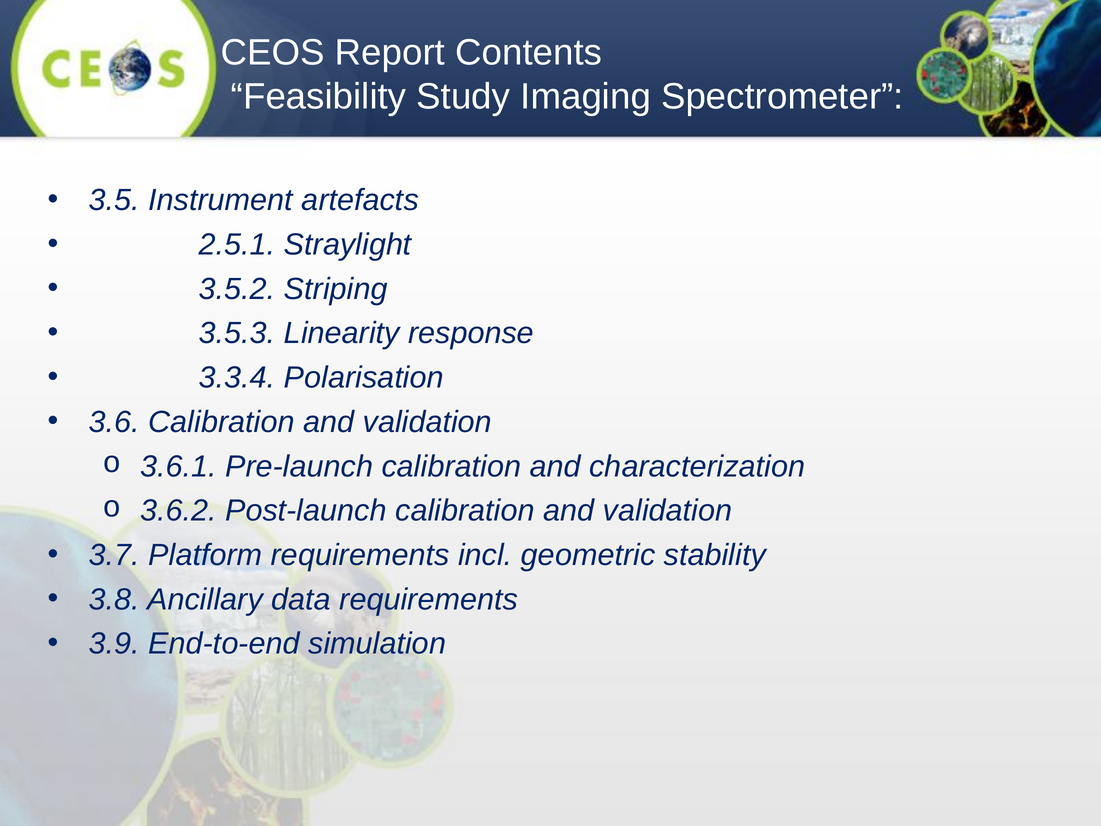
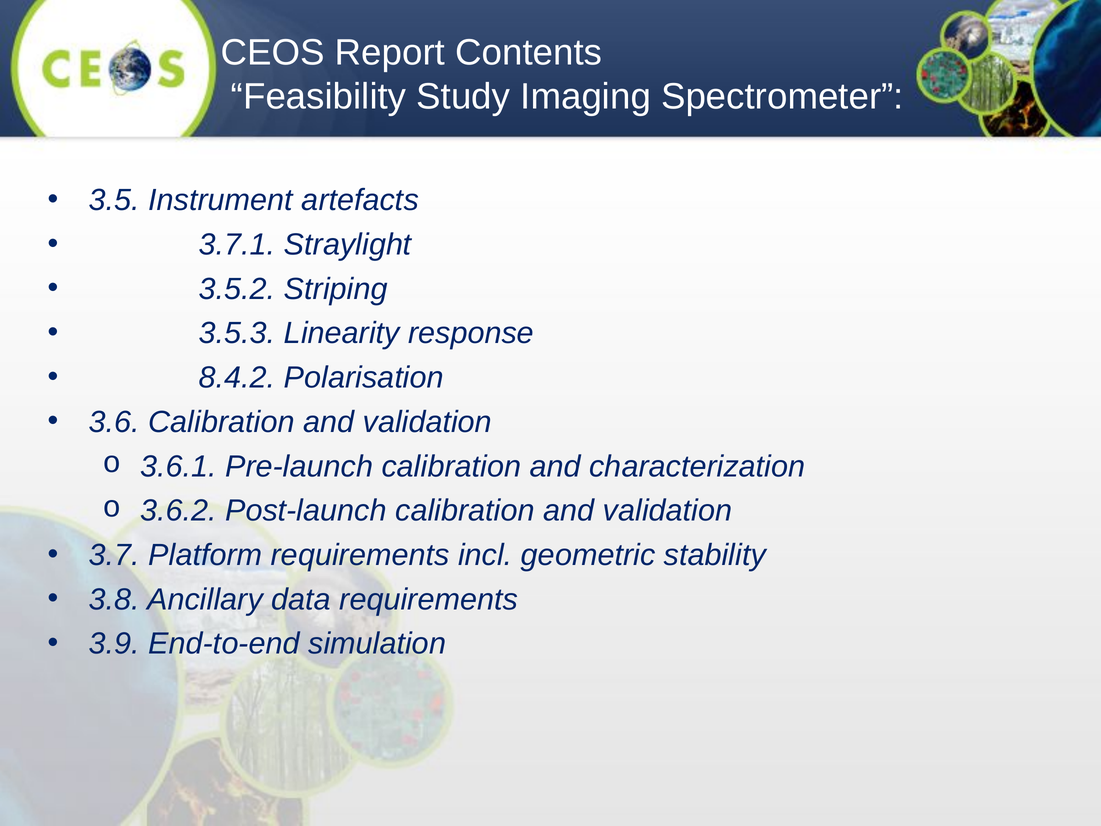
2.5.1: 2.5.1 -> 3.7.1
3.3.4: 3.3.4 -> 8.4.2
